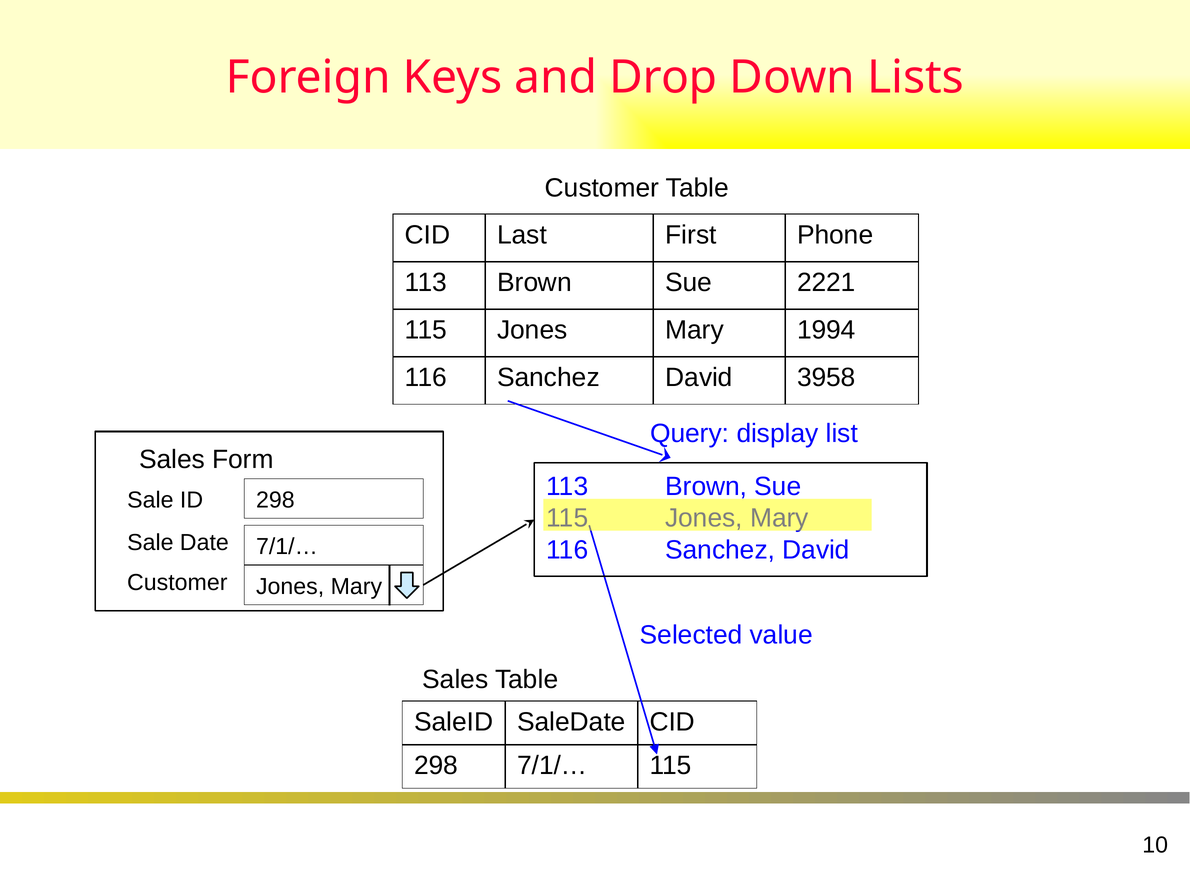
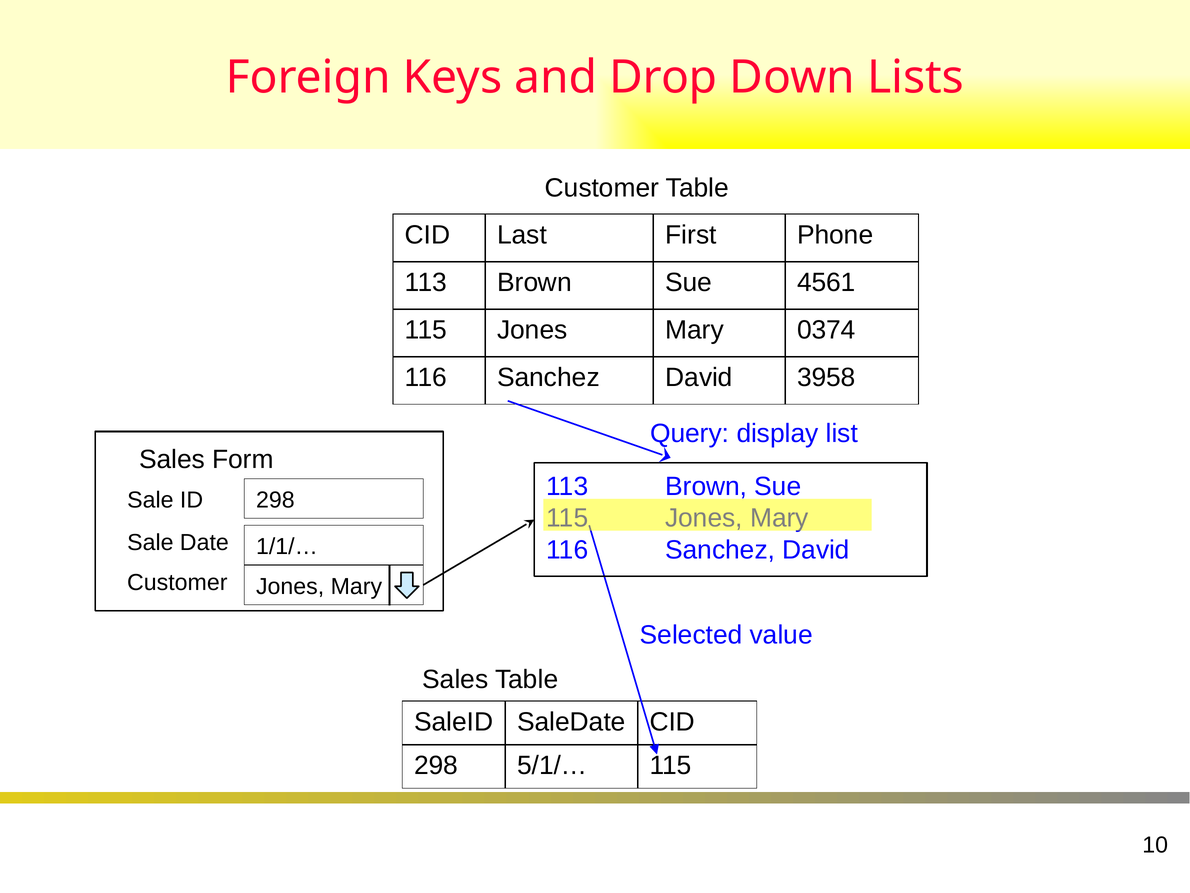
2221: 2221 -> 4561
1994: 1994 -> 0374
7/1/… at (287, 546): 7/1/… -> 1/1/…
7/1/… at (552, 765): 7/1/… -> 5/1/…
